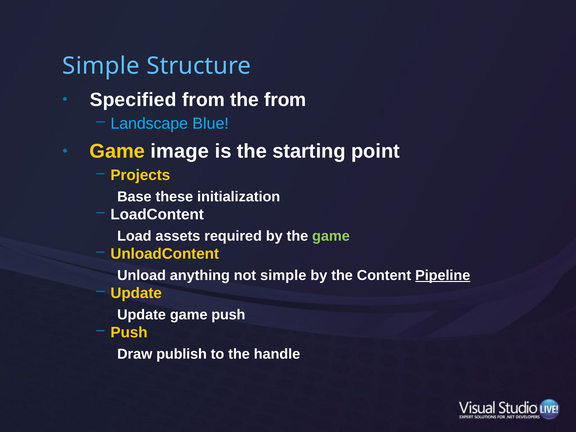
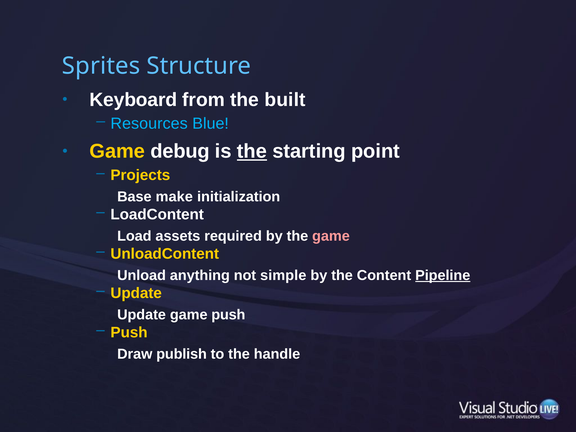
Simple at (101, 66): Simple -> Sprites
Specified: Specified -> Keyboard
the from: from -> built
Landscape: Landscape -> Resources
image: image -> debug
the at (252, 151) underline: none -> present
these: these -> make
game at (331, 236) colour: light green -> pink
